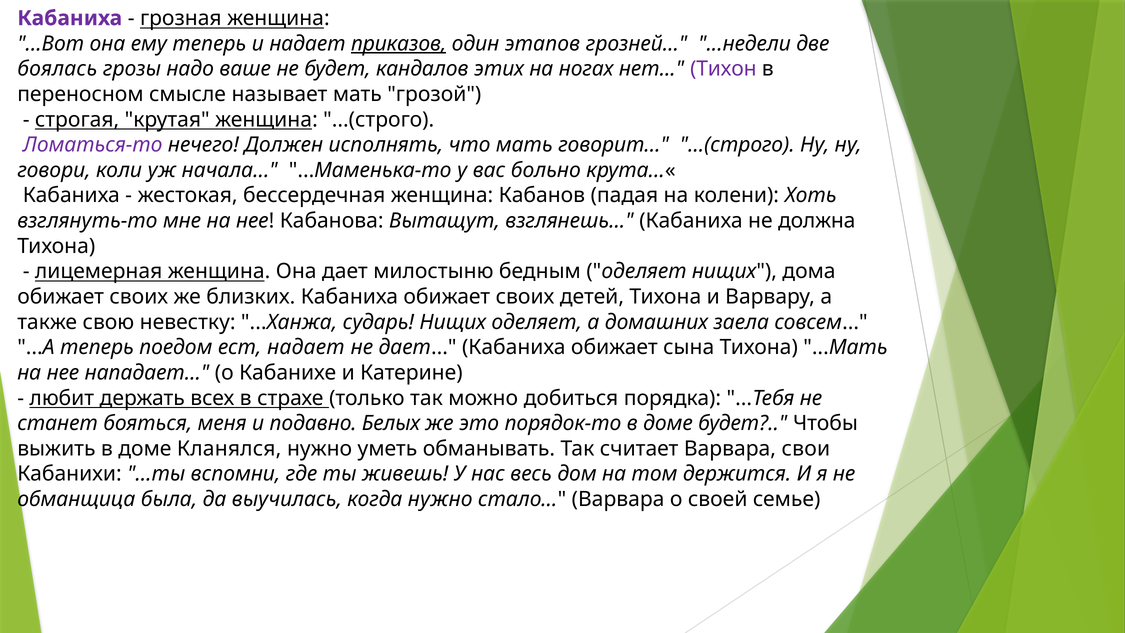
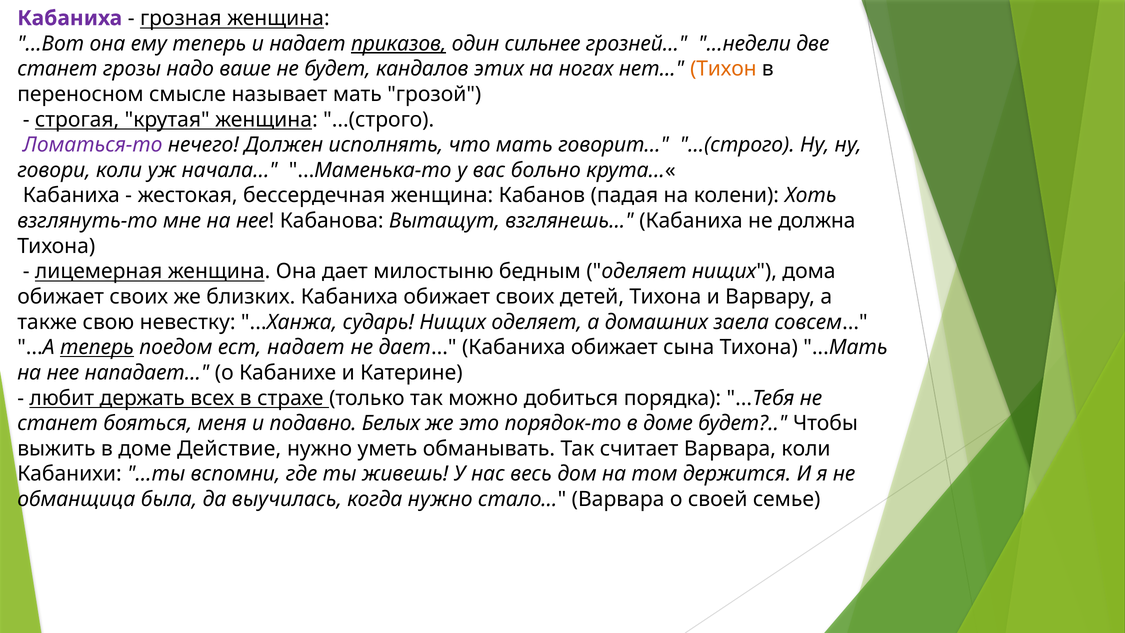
этапов: этапов -> сильнее
боялась at (57, 69): боялась -> станет
Тихон colour: purple -> orange
теперь at (97, 347) underline: none -> present
Кланялся: Кланялся -> Действие
Варвара свои: свои -> коли
